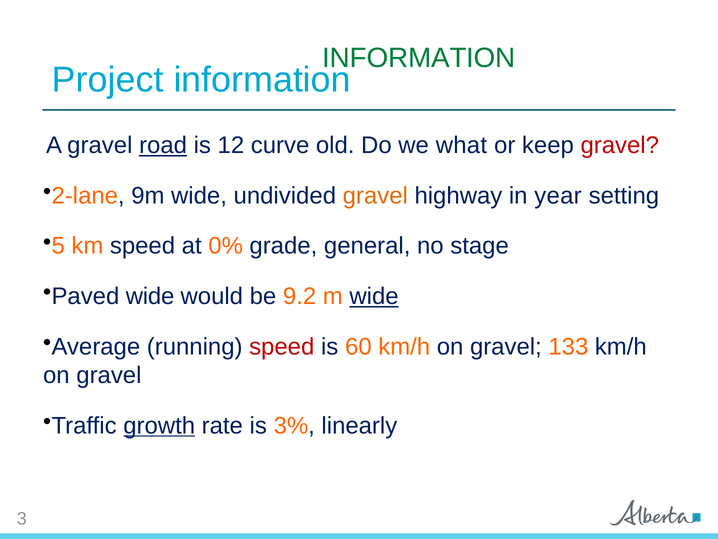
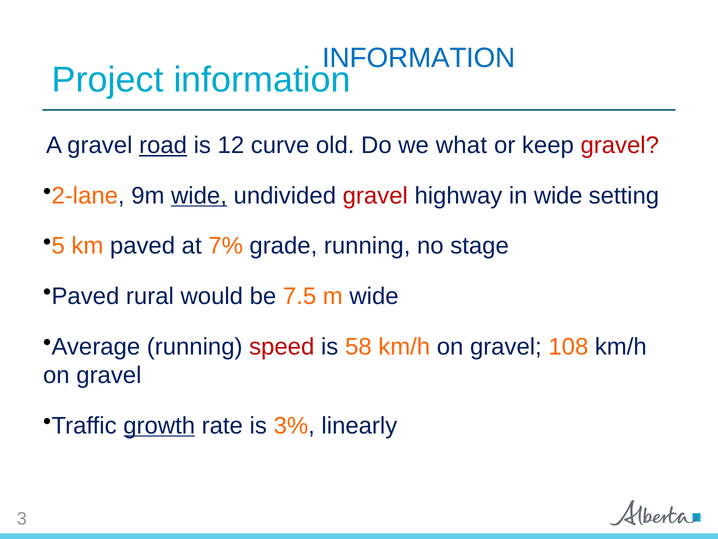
INFORMATION at (419, 58) colour: green -> blue
wide at (199, 196) underline: none -> present
gravel at (375, 196) colour: orange -> red
in year: year -> wide
km speed: speed -> paved
0%: 0% -> 7%
grade general: general -> running
Paved wide: wide -> rural
9.2: 9.2 -> 7.5
wide at (374, 296) underline: present -> none
60: 60 -> 58
133: 133 -> 108
